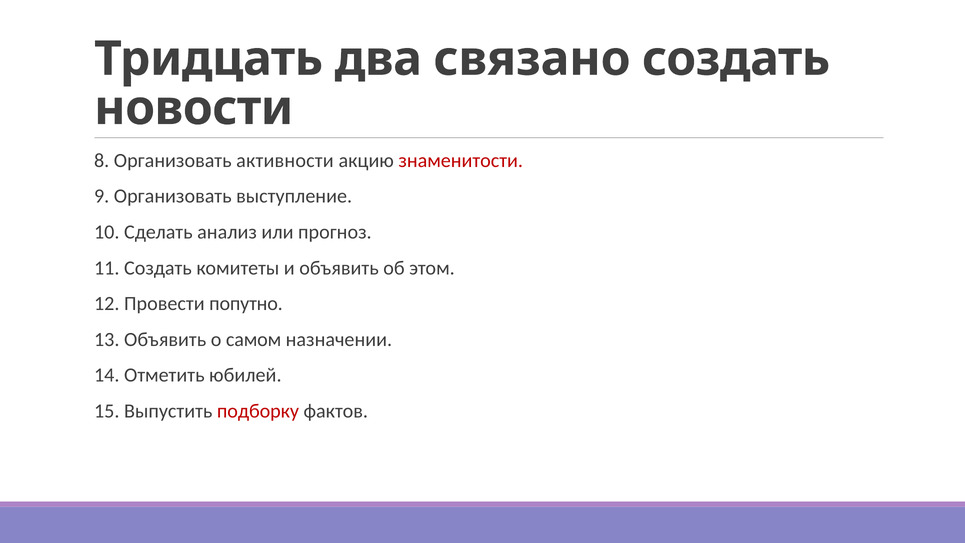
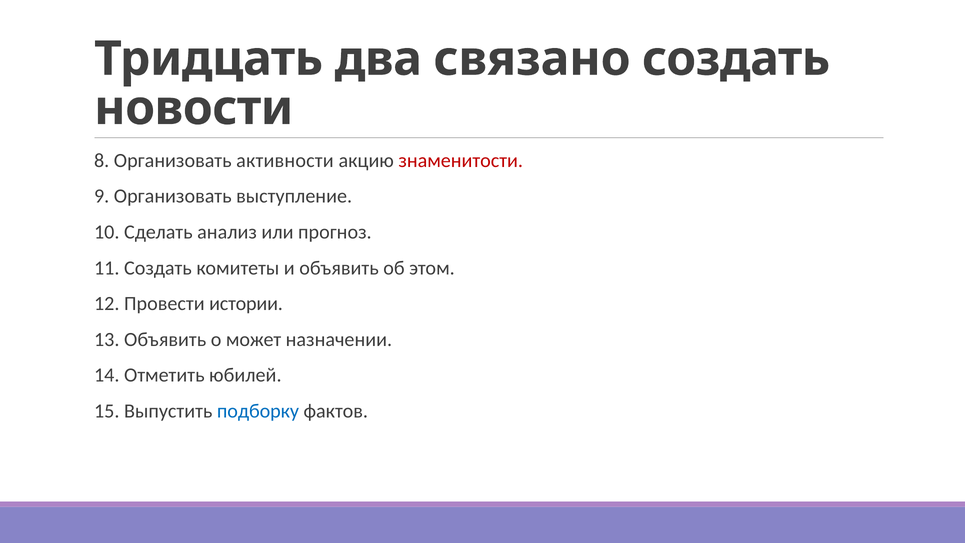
попутно: попутно -> истории
самом: самом -> может
подборку colour: red -> blue
